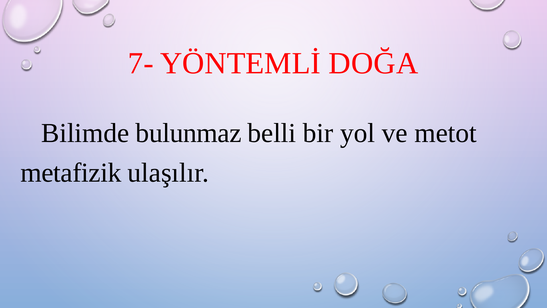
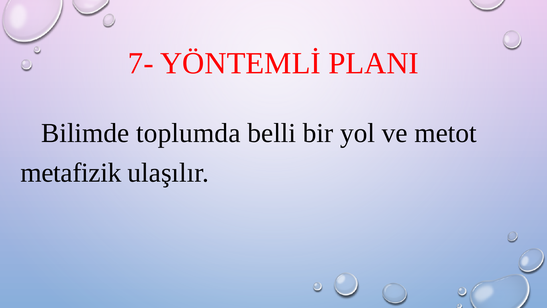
DOĞA: DOĞA -> PLANI
bulunmaz: bulunmaz -> toplumda
